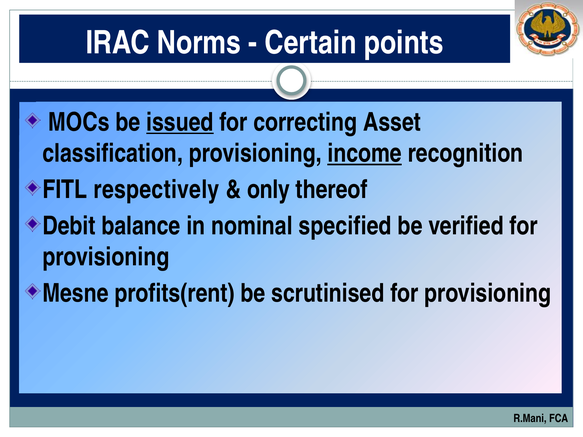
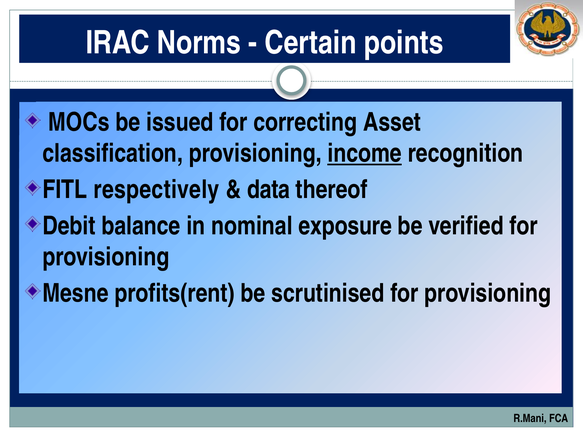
issued underline: present -> none
only: only -> data
specified: specified -> exposure
